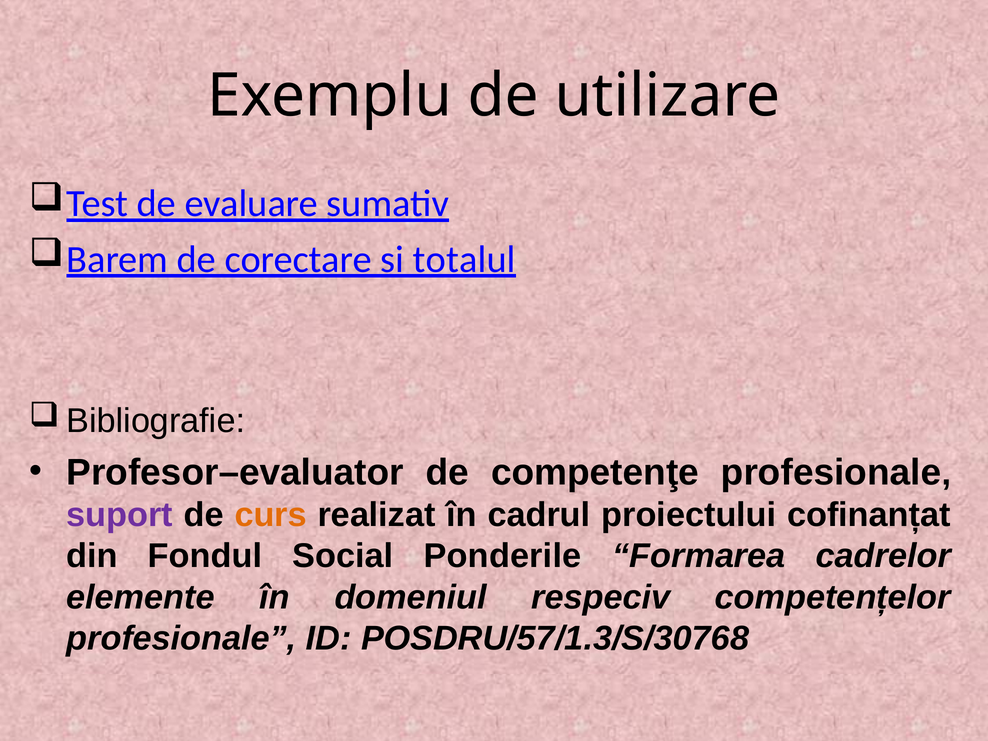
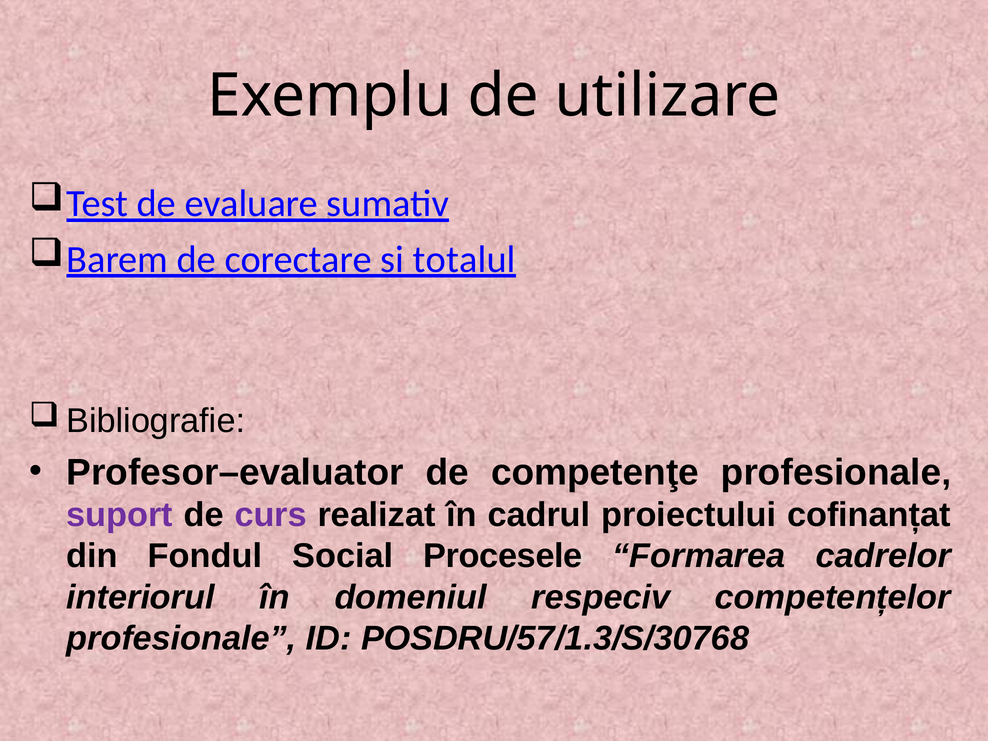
curs colour: orange -> purple
Ponderile: Ponderile -> Procesele
elemente: elemente -> interiorul
